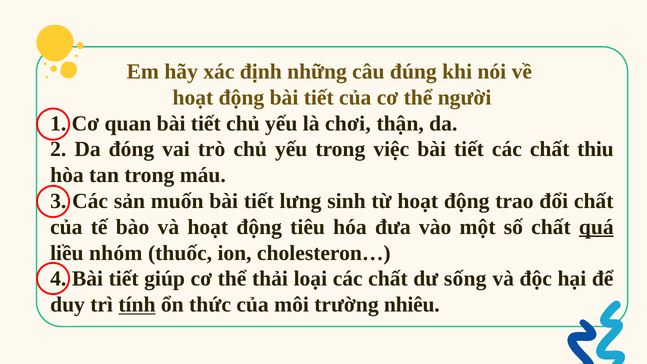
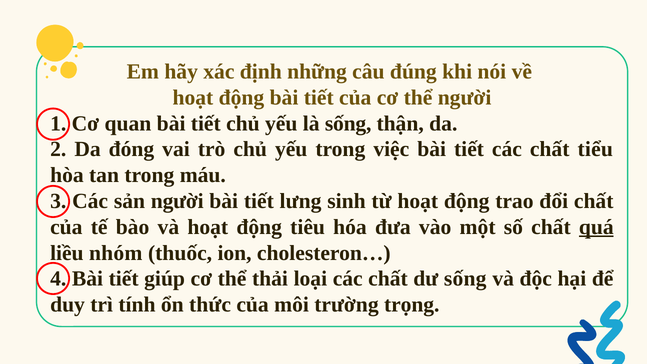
là chơi: chơi -> sống
thiu: thiu -> tiểu
sản muốn: muốn -> người
tính underline: present -> none
nhiêu: nhiêu -> trọng
